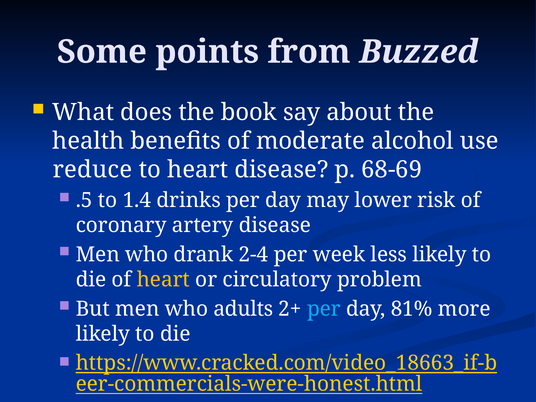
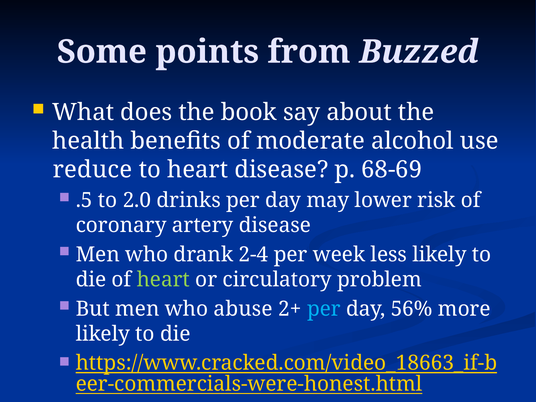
1.4: 1.4 -> 2.0
heart at (163, 280) colour: yellow -> light green
adults: adults -> abuse
81%: 81% -> 56%
